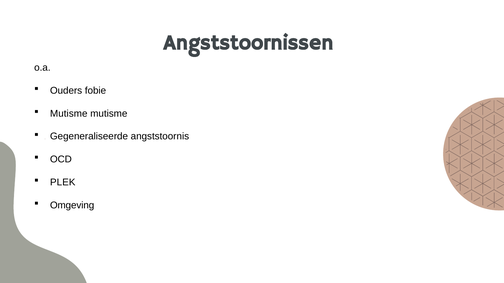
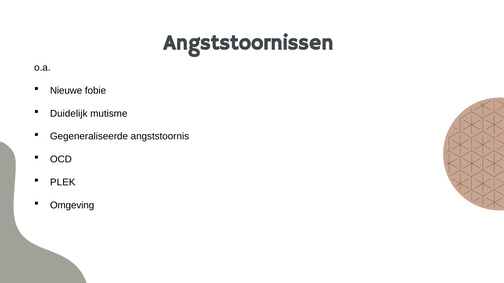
Ouders: Ouders -> Nieuwe
Mutisme at (69, 114): Mutisme -> Duidelijk
